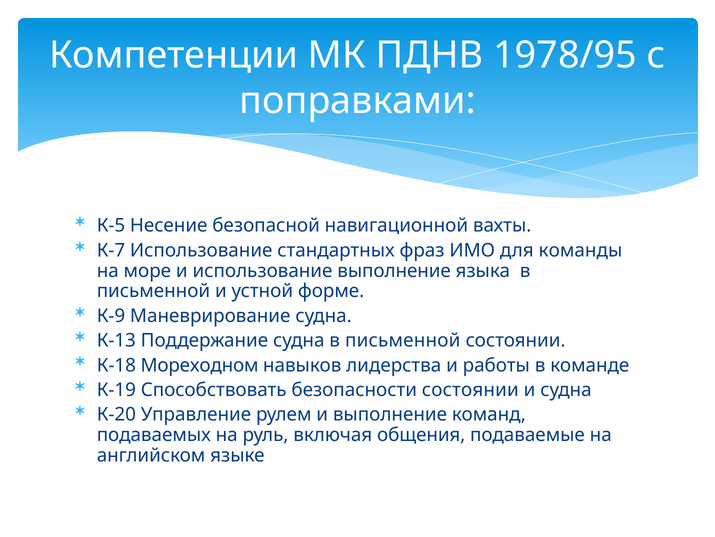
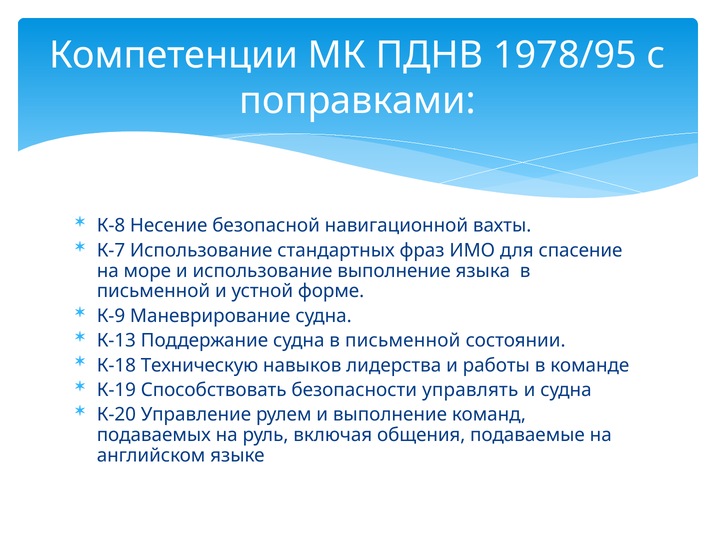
К-5: К-5 -> К-8
команды: команды -> спасение
Мореходном: Мореходном -> Техническую
безопасности состоянии: состоянии -> управлять
